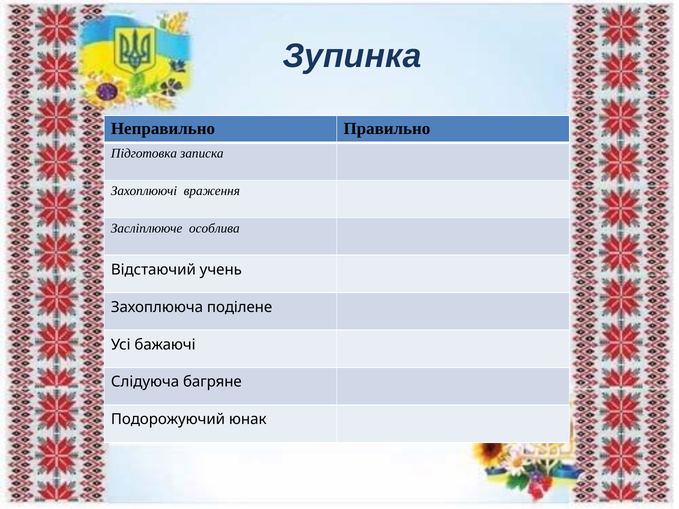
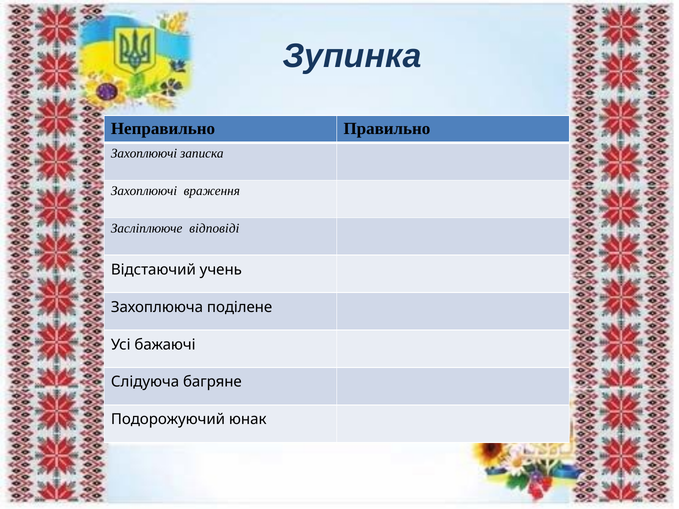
Підготовка at (144, 154): Підготовка -> Захоплюючі
особлива: особлива -> відповіді
